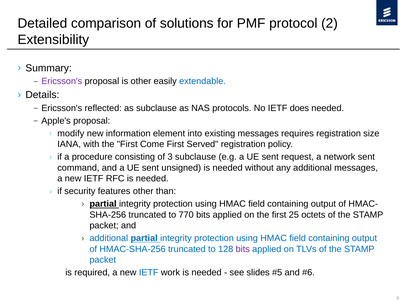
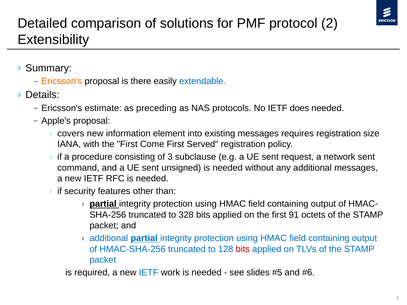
Ericsson's at (62, 81) colour: purple -> orange
is other: other -> there
reflected: reflected -> estimate
as subclause: subclause -> preceding
modify: modify -> covers
770: 770 -> 328
25: 25 -> 91
bits at (243, 249) colour: purple -> red
